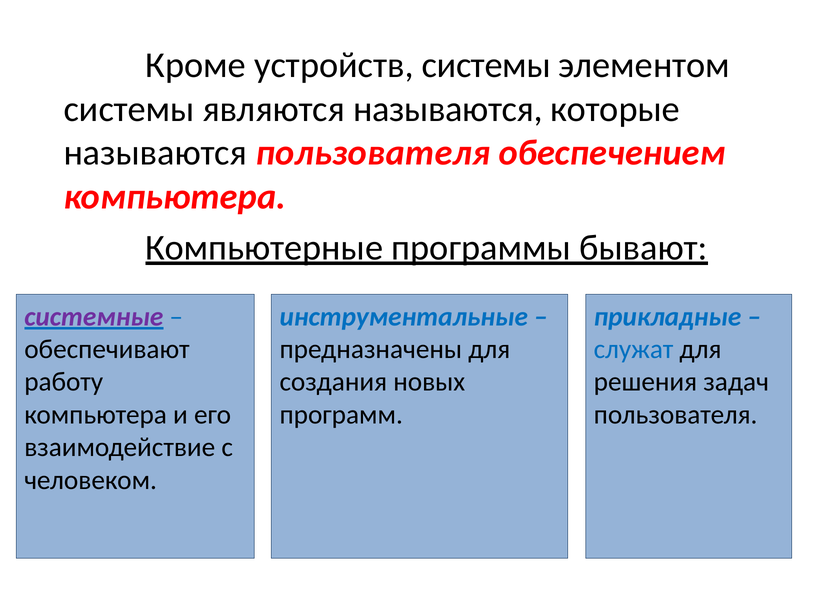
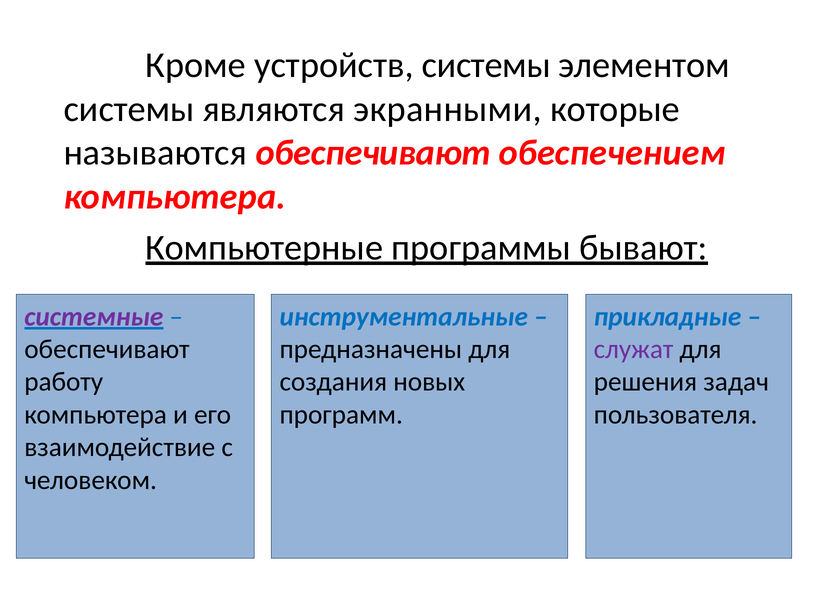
являются называются: называются -> экранными
называются пользователя: пользователя -> обеспечивают
служат colour: blue -> purple
